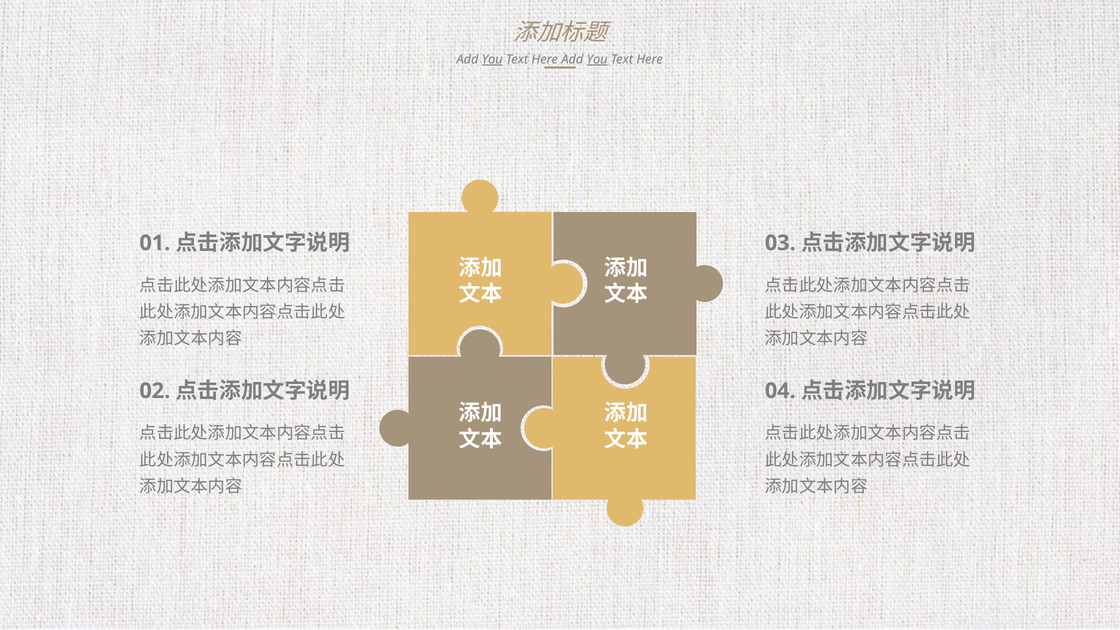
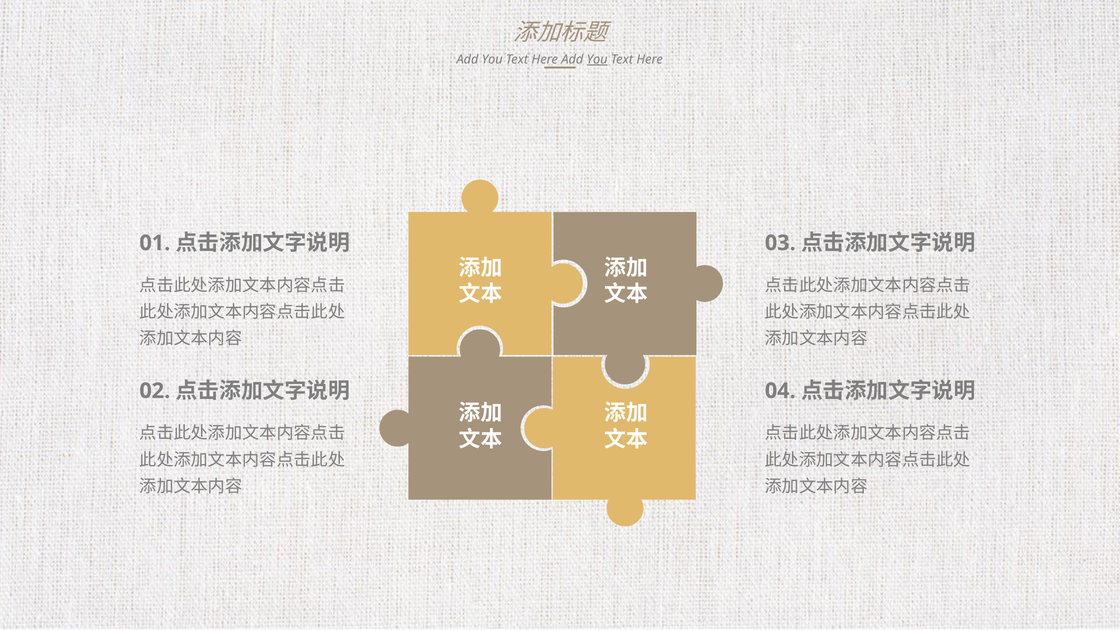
You at (492, 60) underline: present -> none
